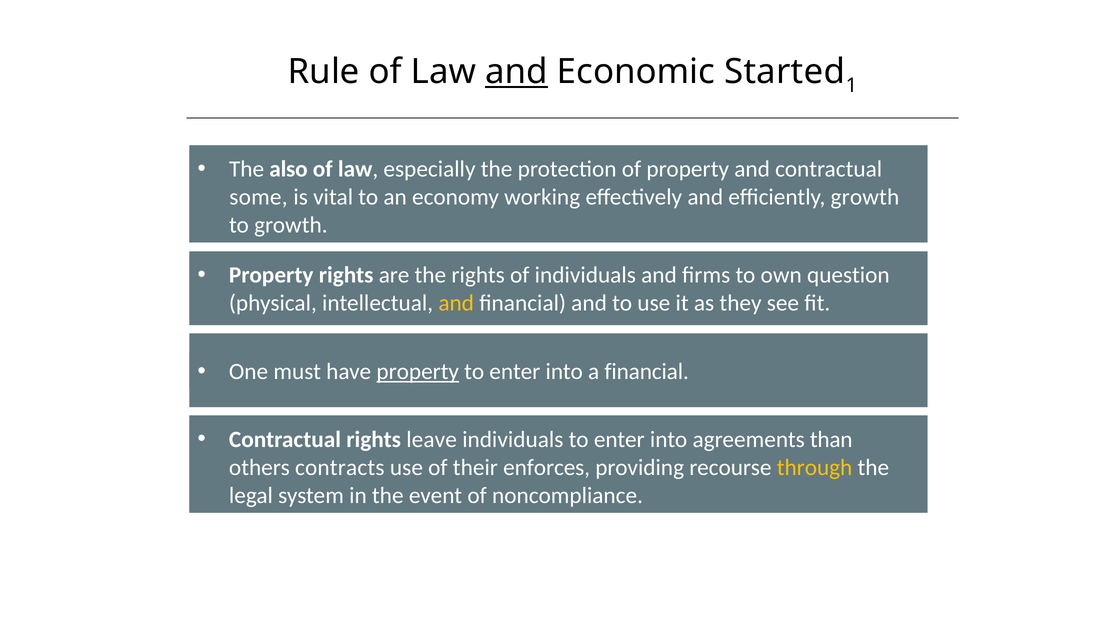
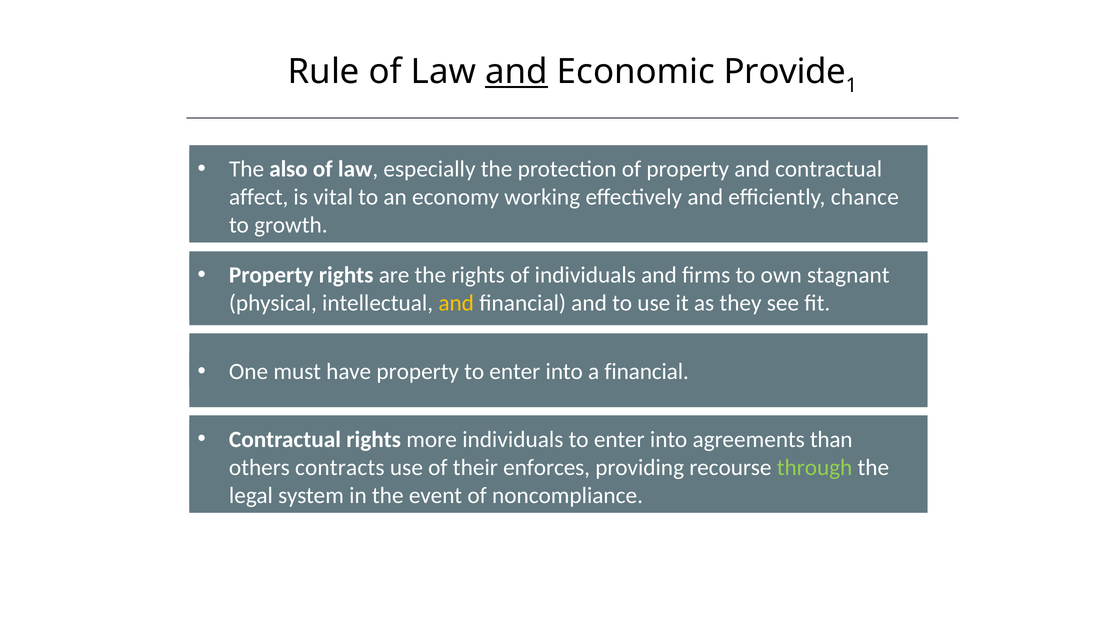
Started: Started -> Provide
some: some -> affect
efficiently growth: growth -> chance
question: question -> stagnant
property at (418, 372) underline: present -> none
leave: leave -> more
through colour: yellow -> light green
